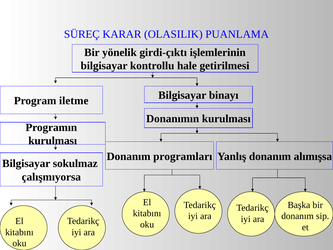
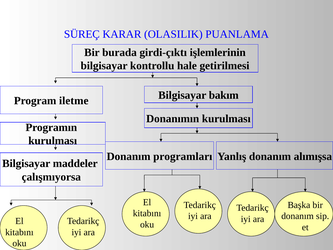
yönelik: yönelik -> burada
binayı: binayı -> bakım
sokulmaz: sokulmaz -> maddeler
